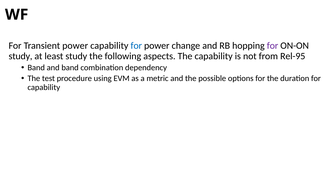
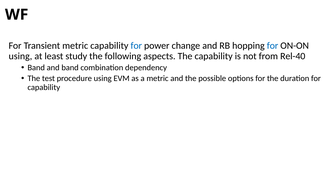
Transient power: power -> metric
for at (273, 46) colour: purple -> blue
study at (21, 56): study -> using
Rel-95: Rel-95 -> Rel-40
